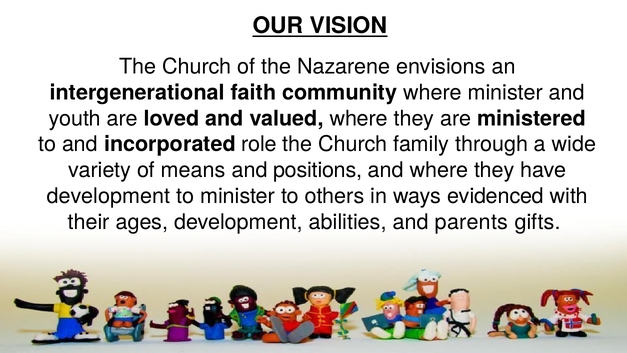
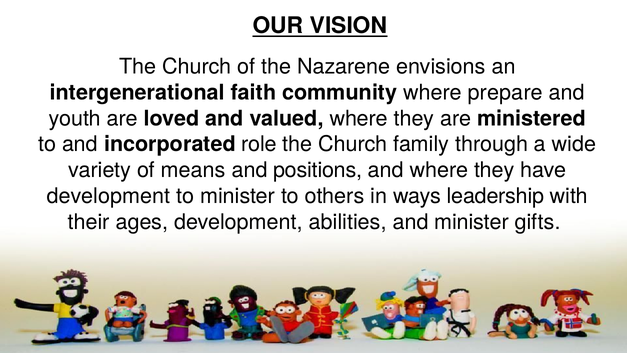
where minister: minister -> prepare
evidenced: evidenced -> leadership
and parents: parents -> minister
